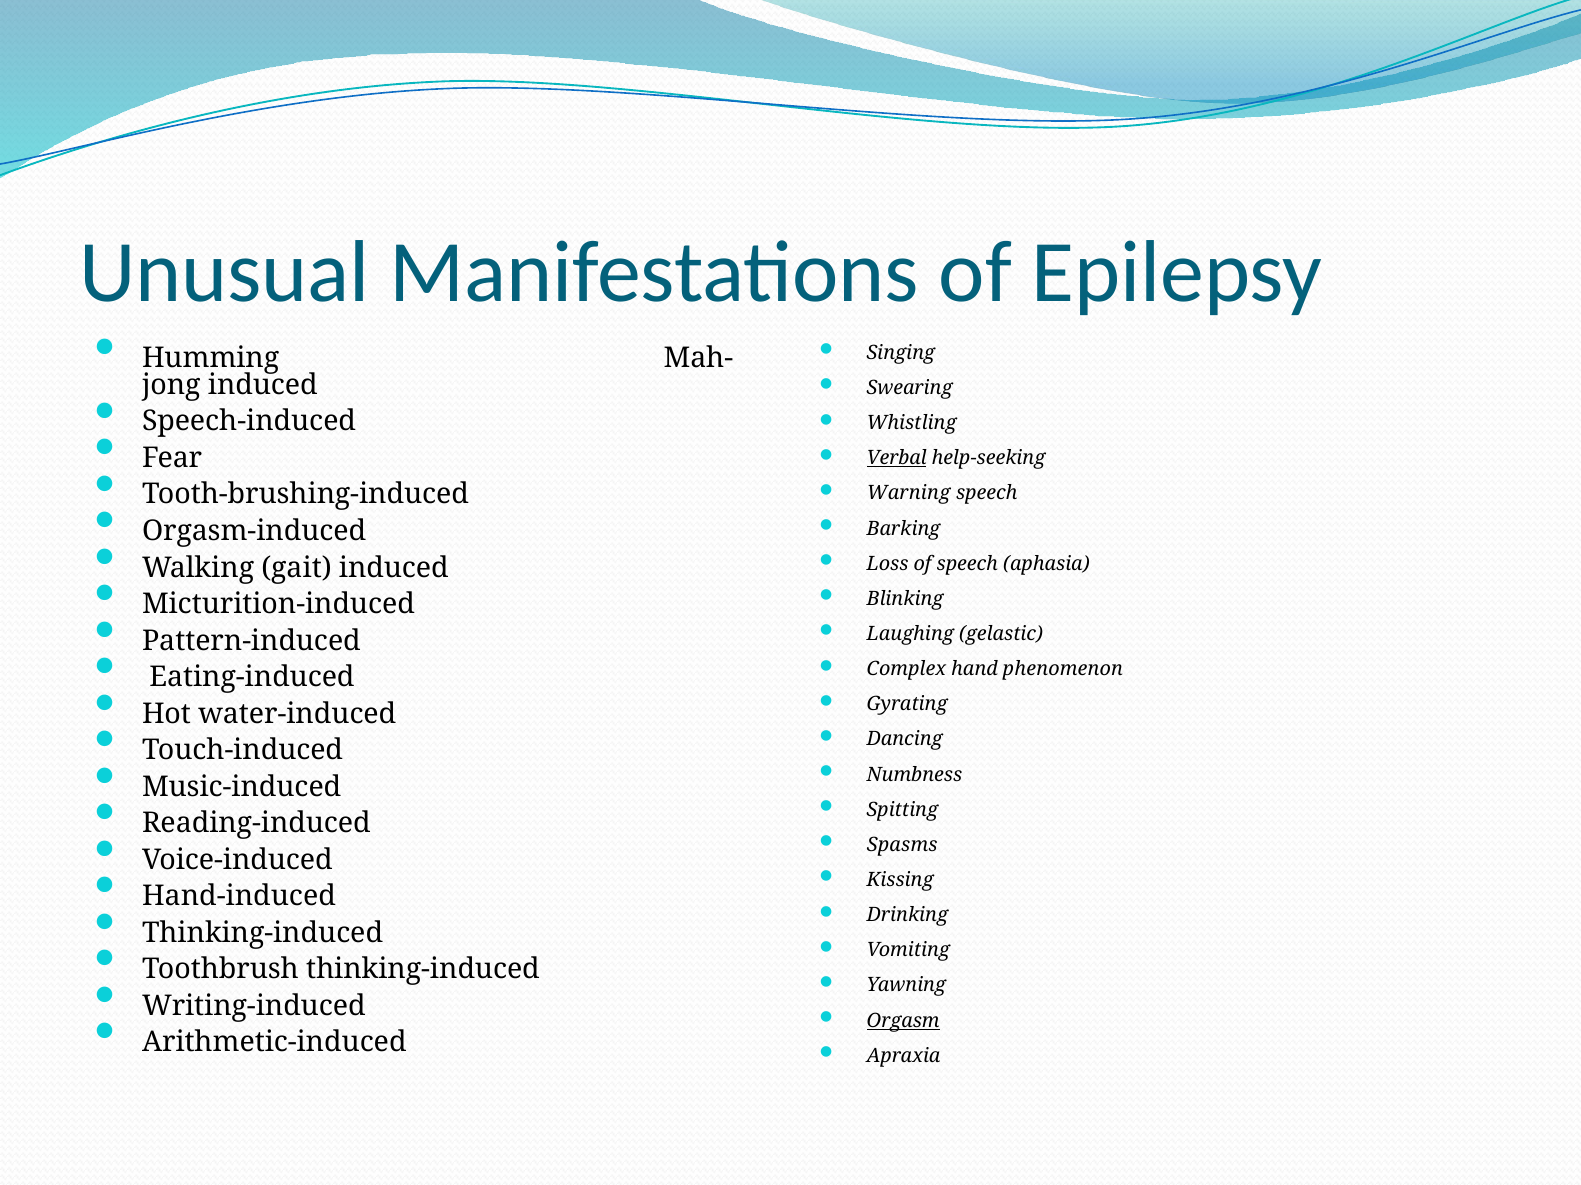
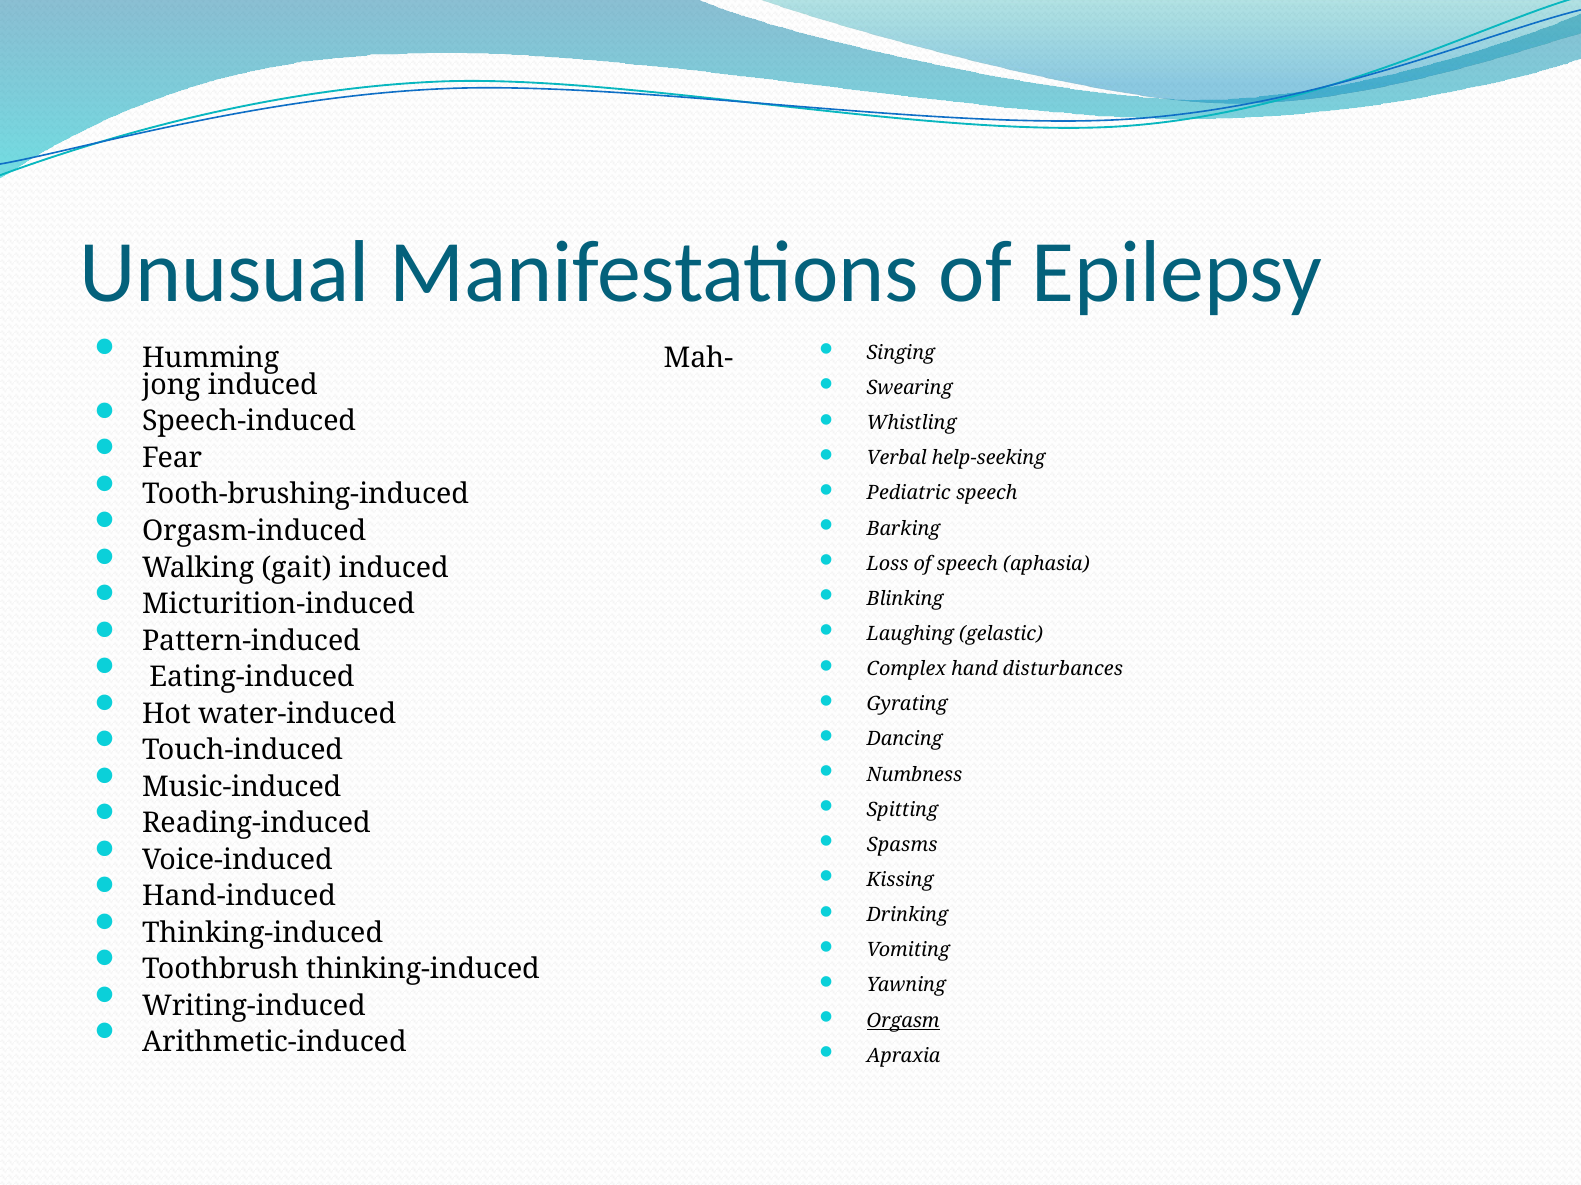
Verbal underline: present -> none
Warning: Warning -> Pediatric
phenomenon: phenomenon -> disturbances
